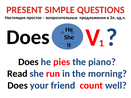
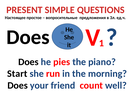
Read: Read -> Start
